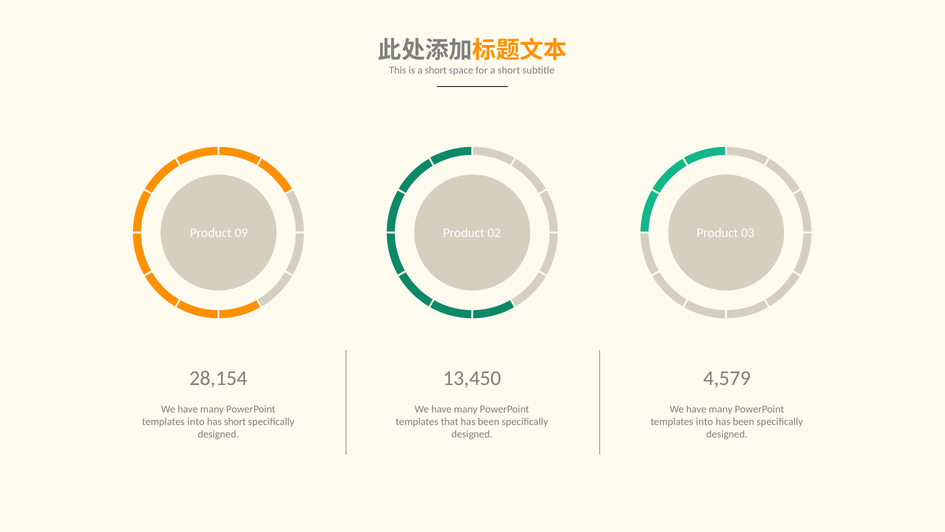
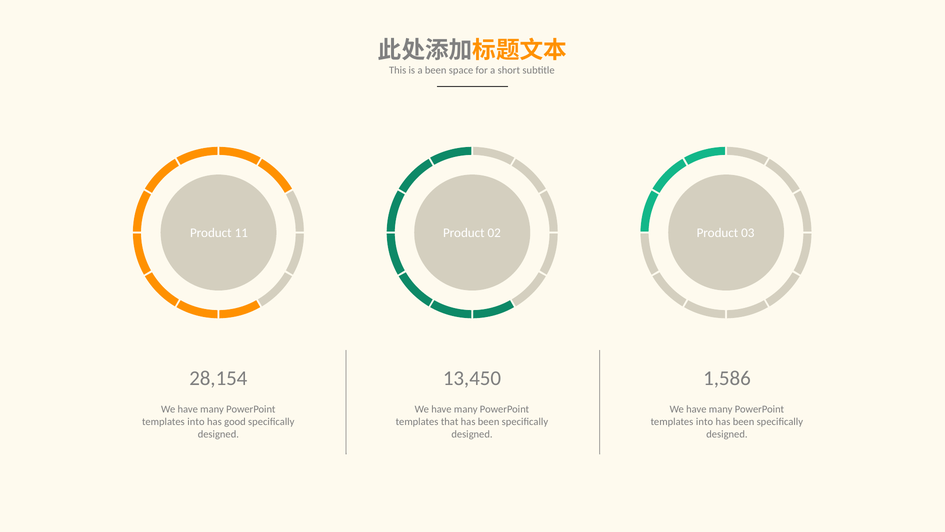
is a short: short -> been
09: 09 -> 11
4,579: 4,579 -> 1,586
has short: short -> good
